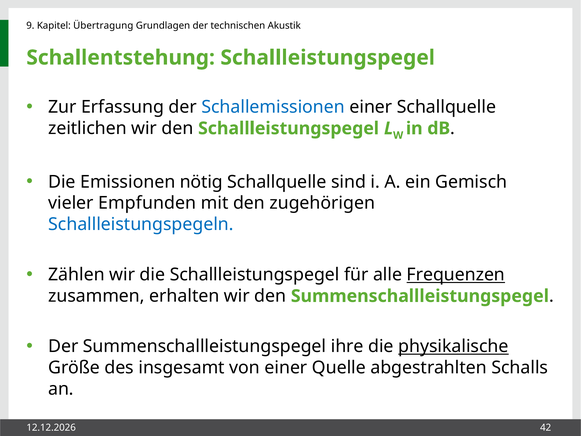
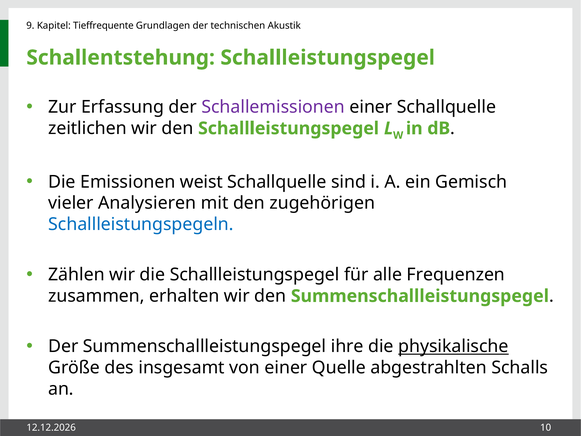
Übertragung: Übertragung -> Tieffrequente
Schallemissionen colour: blue -> purple
nötig: nötig -> weist
Empfunden: Empfunden -> Analysieren
Frequenzen underline: present -> none
42: 42 -> 10
